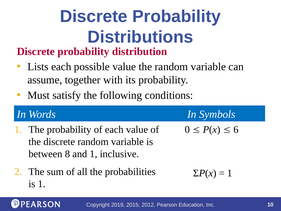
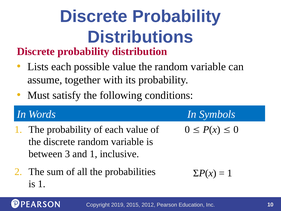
6 at (236, 129): 6 -> 0
8: 8 -> 3
